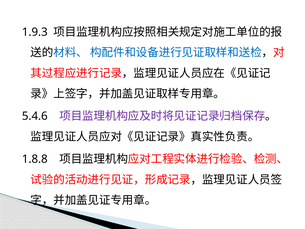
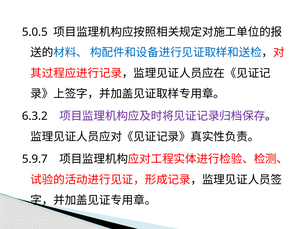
1.9.3: 1.9.3 -> 5.0.5
5.4.6: 5.4.6 -> 6.3.2
1.8.8: 1.8.8 -> 5.9.7
